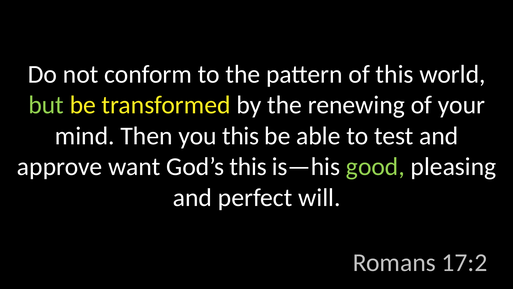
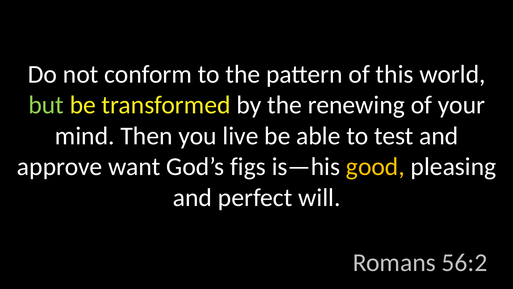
you this: this -> live
God’s this: this -> figs
good colour: light green -> yellow
17:2: 17:2 -> 56:2
